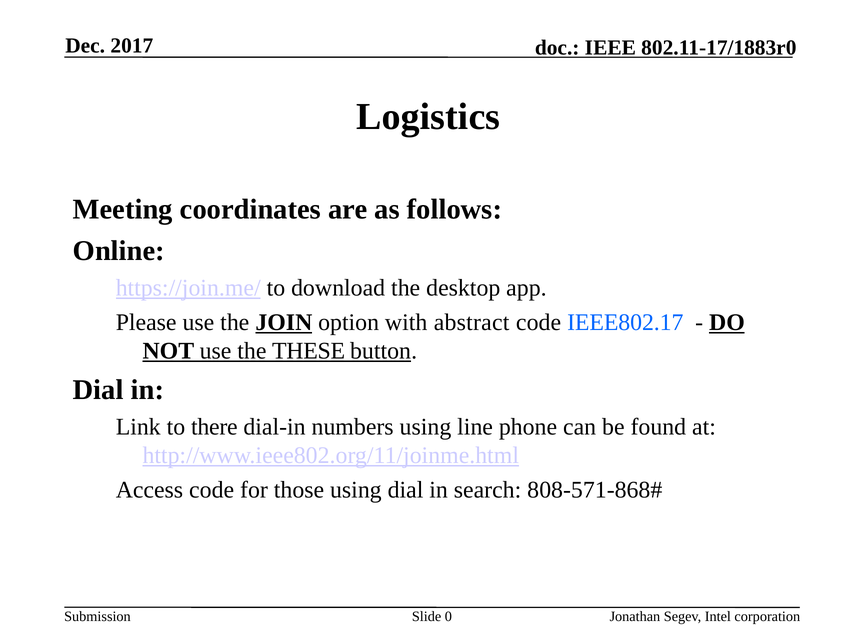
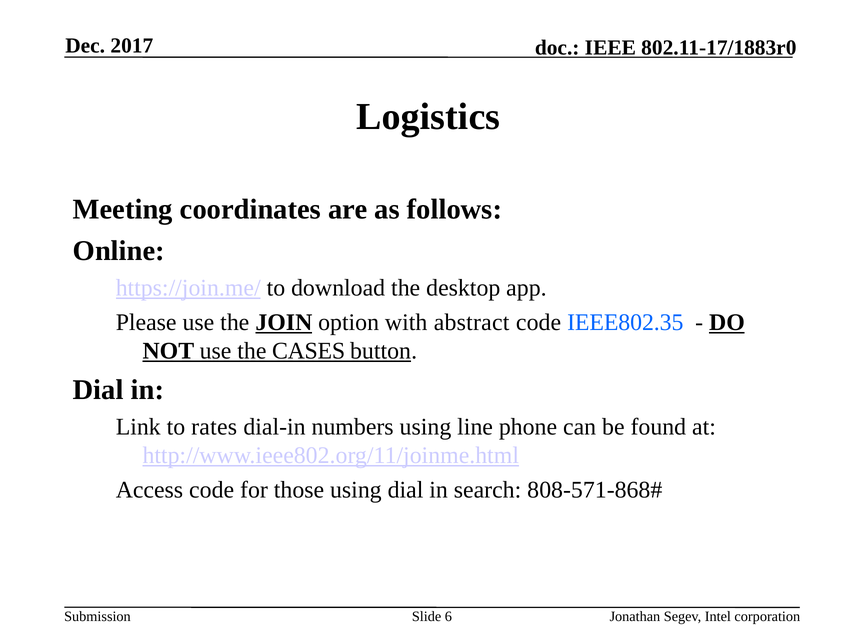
IEEE802.17: IEEE802.17 -> IEEE802.35
THESE: THESE -> CASES
there: there -> rates
0: 0 -> 6
